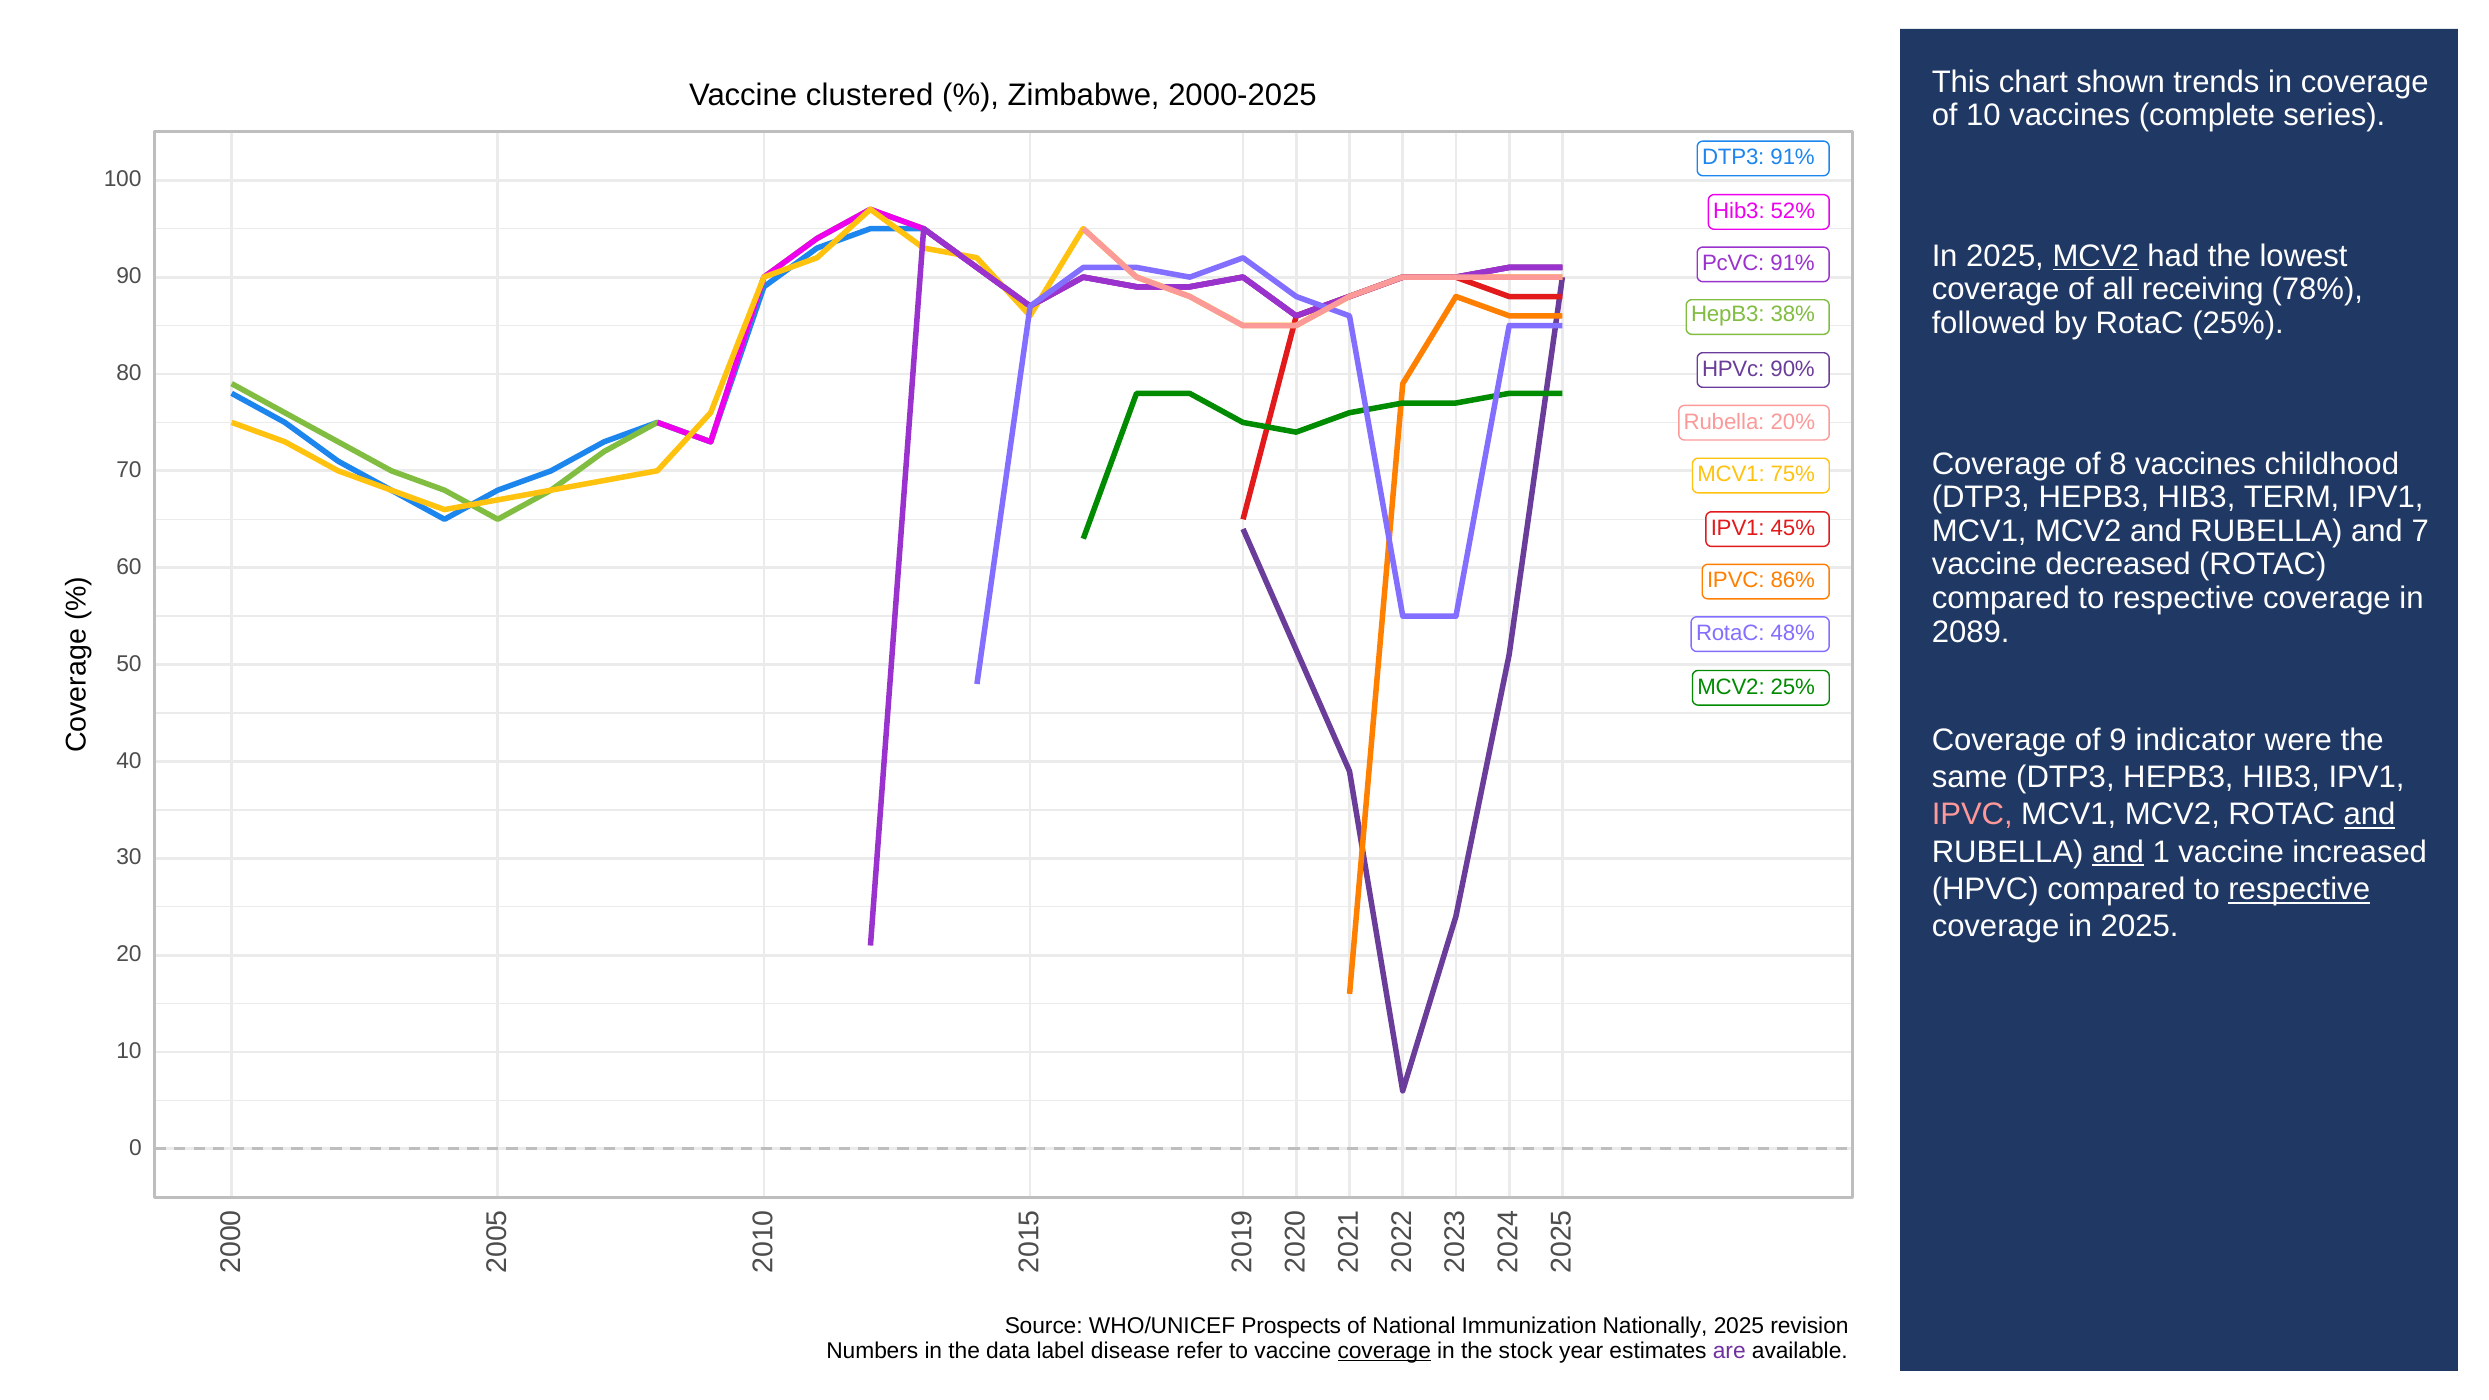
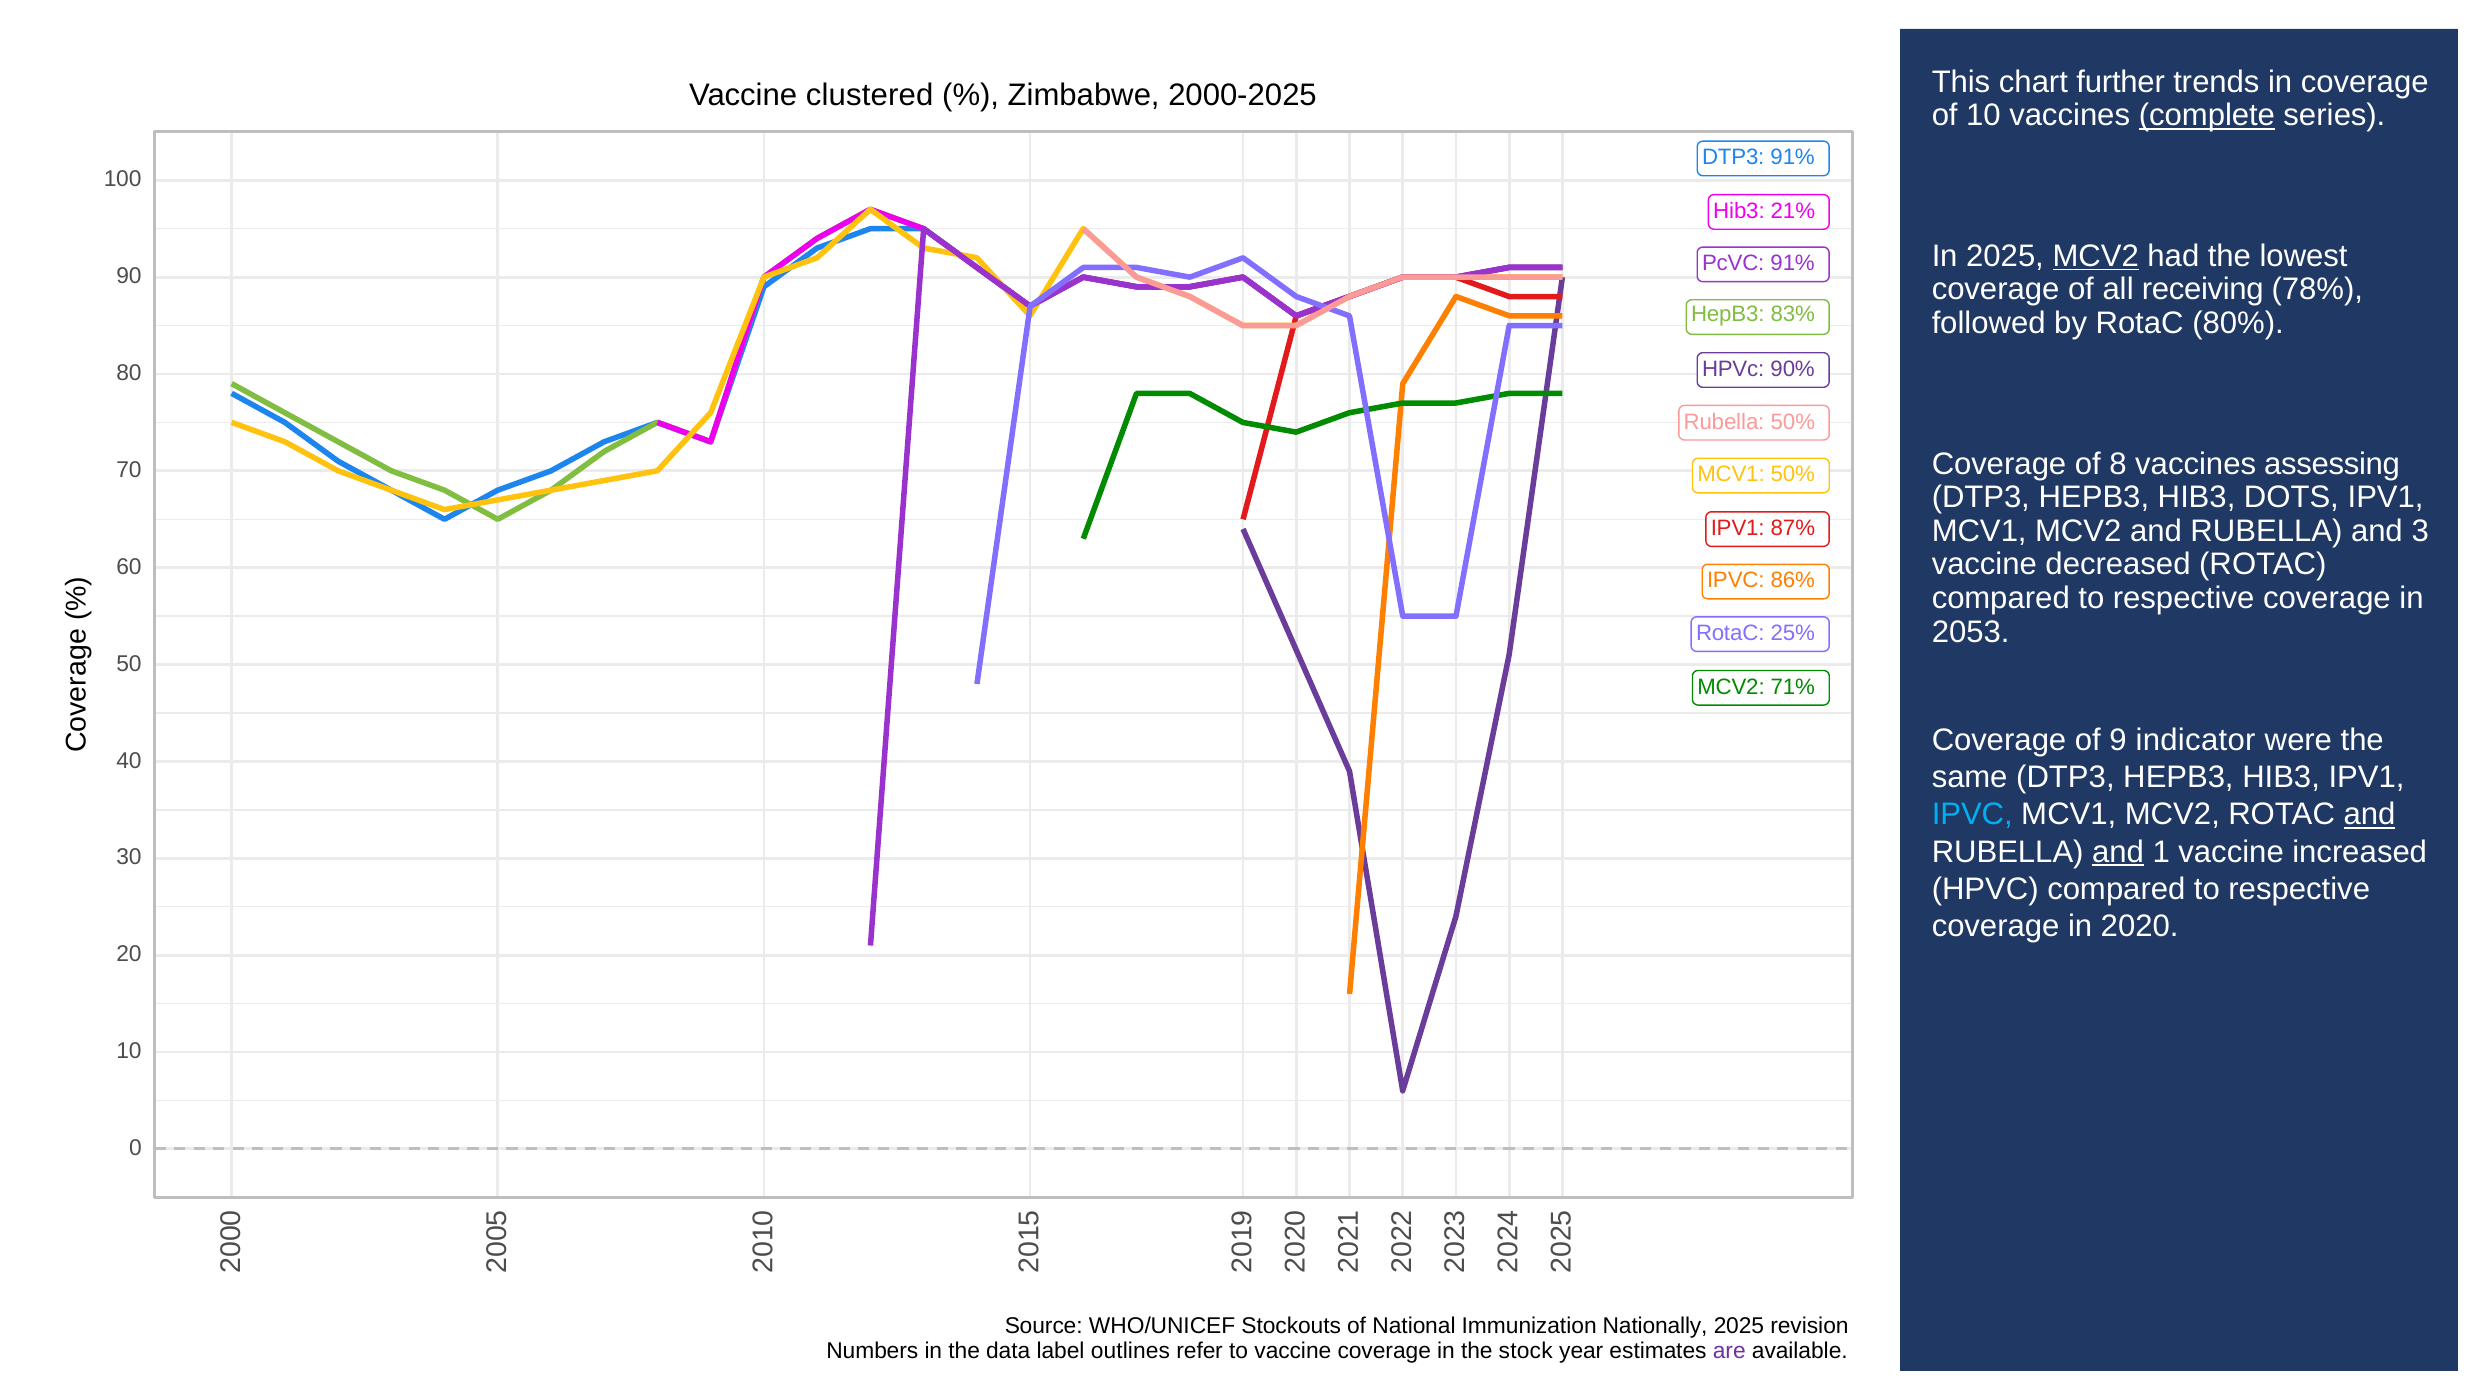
shown: shown -> further
complete underline: none -> present
52%: 52% -> 21%
38%: 38% -> 83%
RotaC 25%: 25% -> 80%
Rubella 20%: 20% -> 50%
childhood: childhood -> assessing
MCV1 75%: 75% -> 50%
TERM: TERM -> DOTS
and 7: 7 -> 3
45%: 45% -> 87%
2089: 2089 -> 2053
48%: 48% -> 25%
MCV2 25%: 25% -> 71%
IPVC at (1972, 815) colour: pink -> light blue
respective at (2299, 889) underline: present -> none
coverage in 2025: 2025 -> 2020
Prospects: Prospects -> Stockouts
disease: disease -> outlines
coverage at (1384, 1351) underline: present -> none
